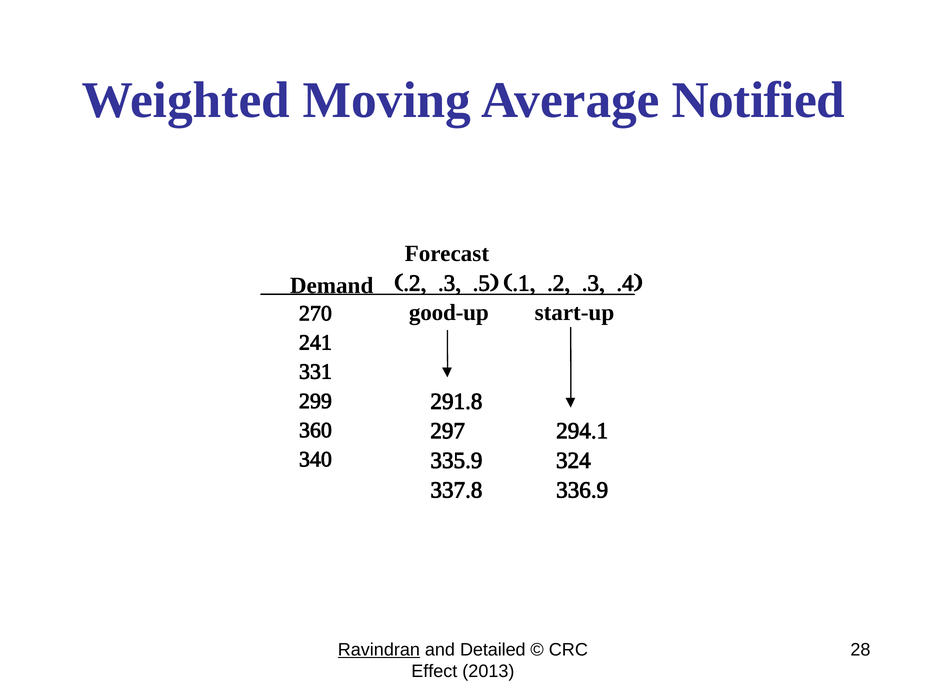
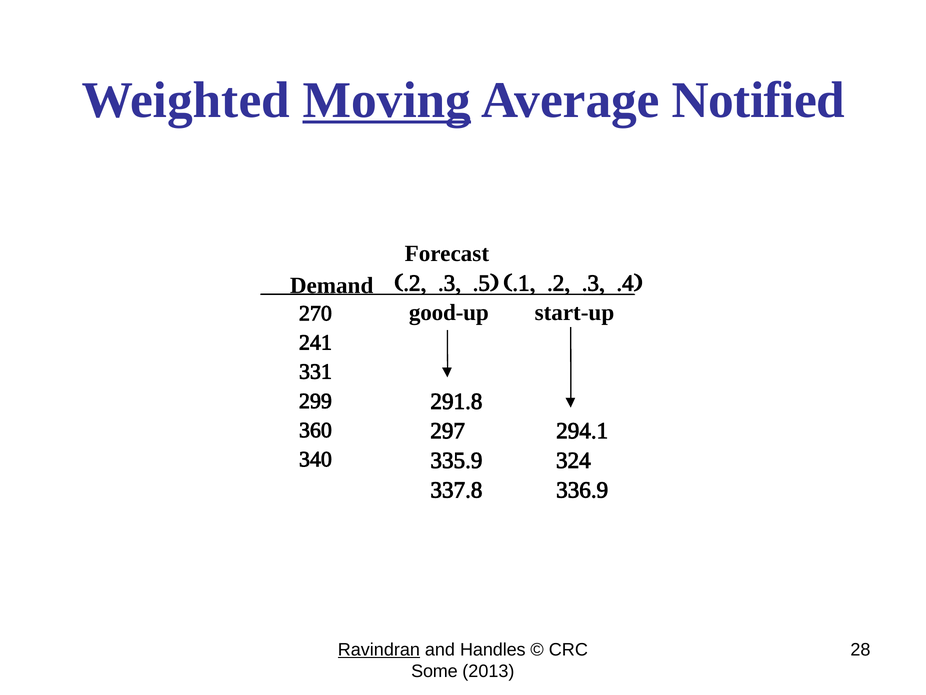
Moving underline: none -> present
Detailed: Detailed -> Handles
Effect: Effect -> Some
